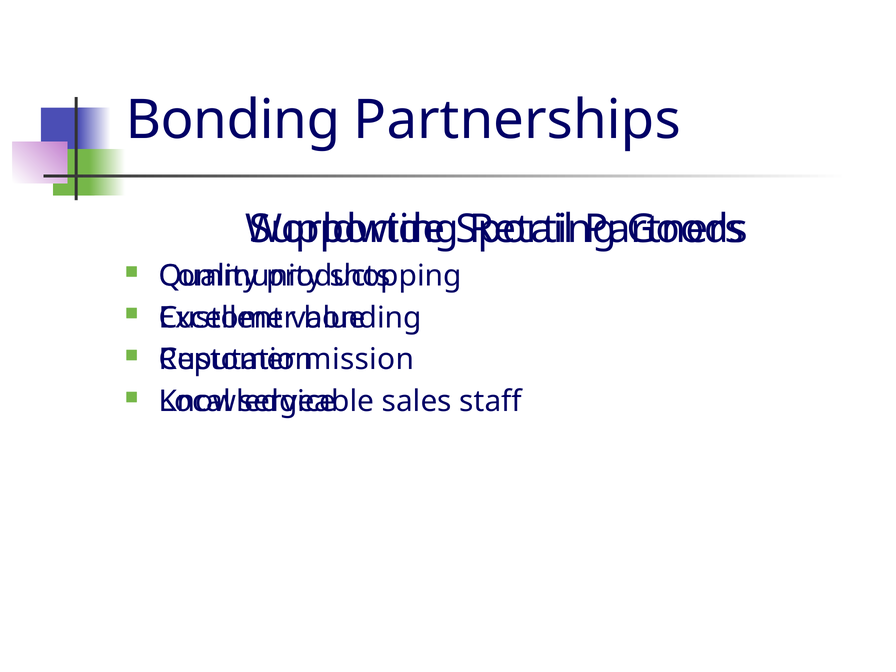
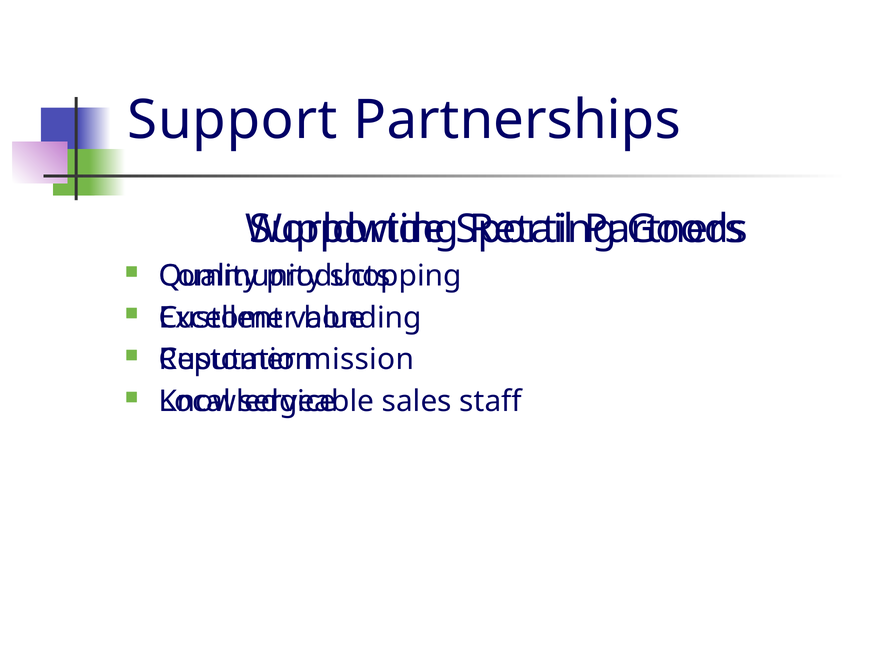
Bonding at (233, 120): Bonding -> Support
